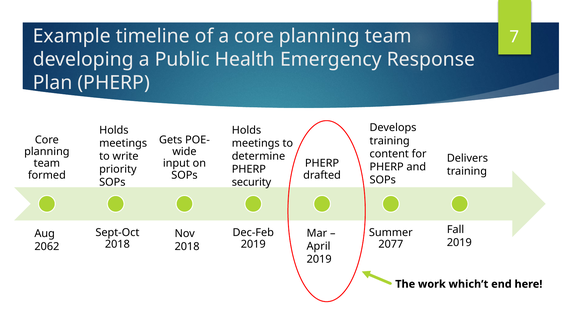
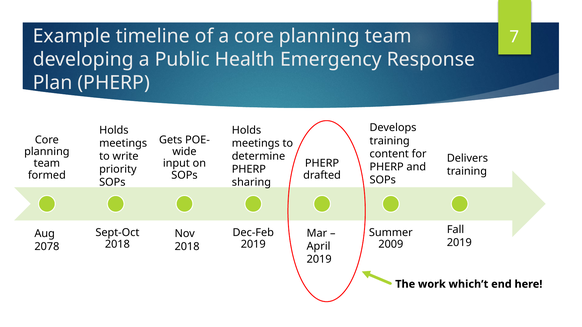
security: security -> sharing
2077: 2077 -> 2009
2062: 2062 -> 2078
